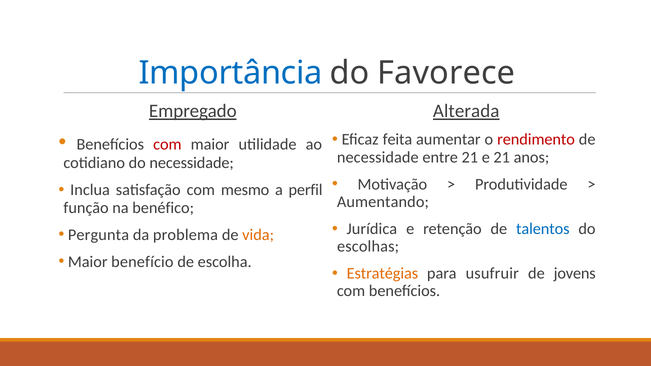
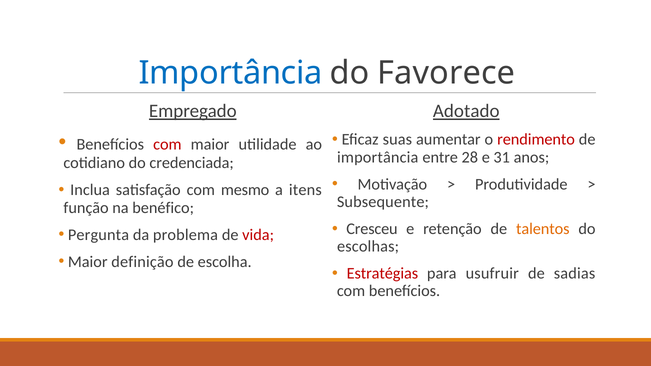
Alterada: Alterada -> Adotado
feita: feita -> suas
necessidade at (378, 157): necessidade -> importância
entre 21: 21 -> 28
e 21: 21 -> 31
do necessidade: necessidade -> credenciada
perfil: perfil -> itens
Aumentando: Aumentando -> Subsequente
Jurídica: Jurídica -> Cresceu
talentos colour: blue -> orange
vida colour: orange -> red
benefício: benefício -> definição
Estratégias colour: orange -> red
jovens: jovens -> sadias
